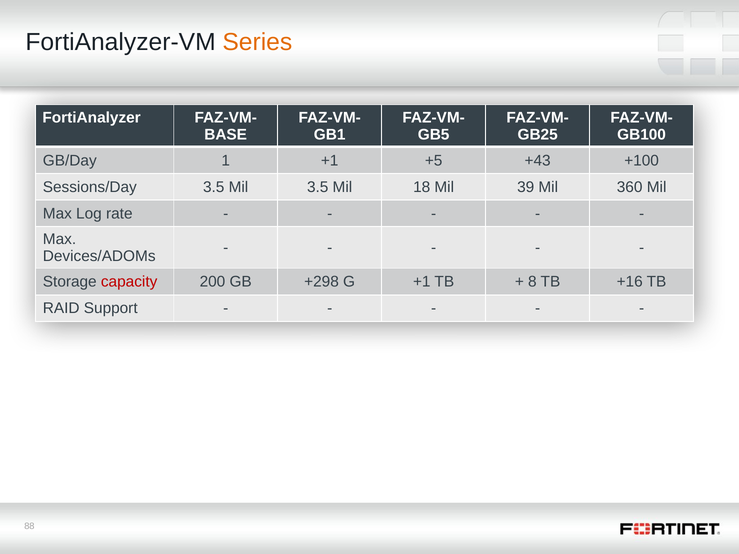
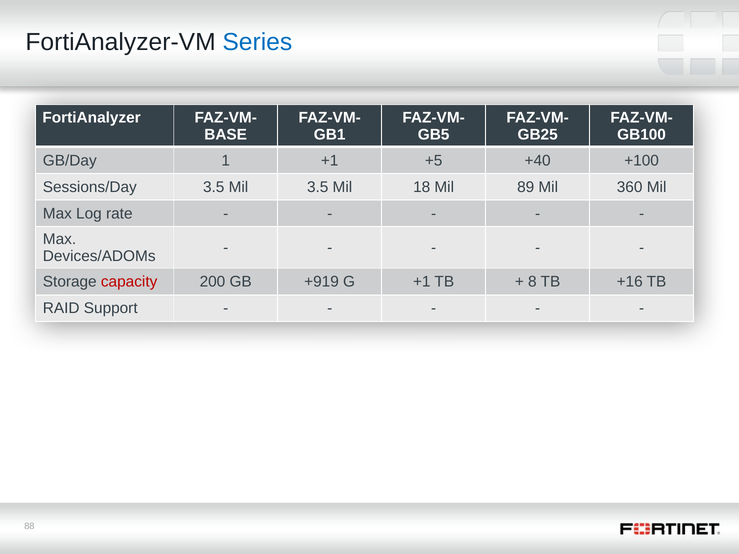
Series colour: orange -> blue
+43: +43 -> +40
39: 39 -> 89
+298: +298 -> +919
